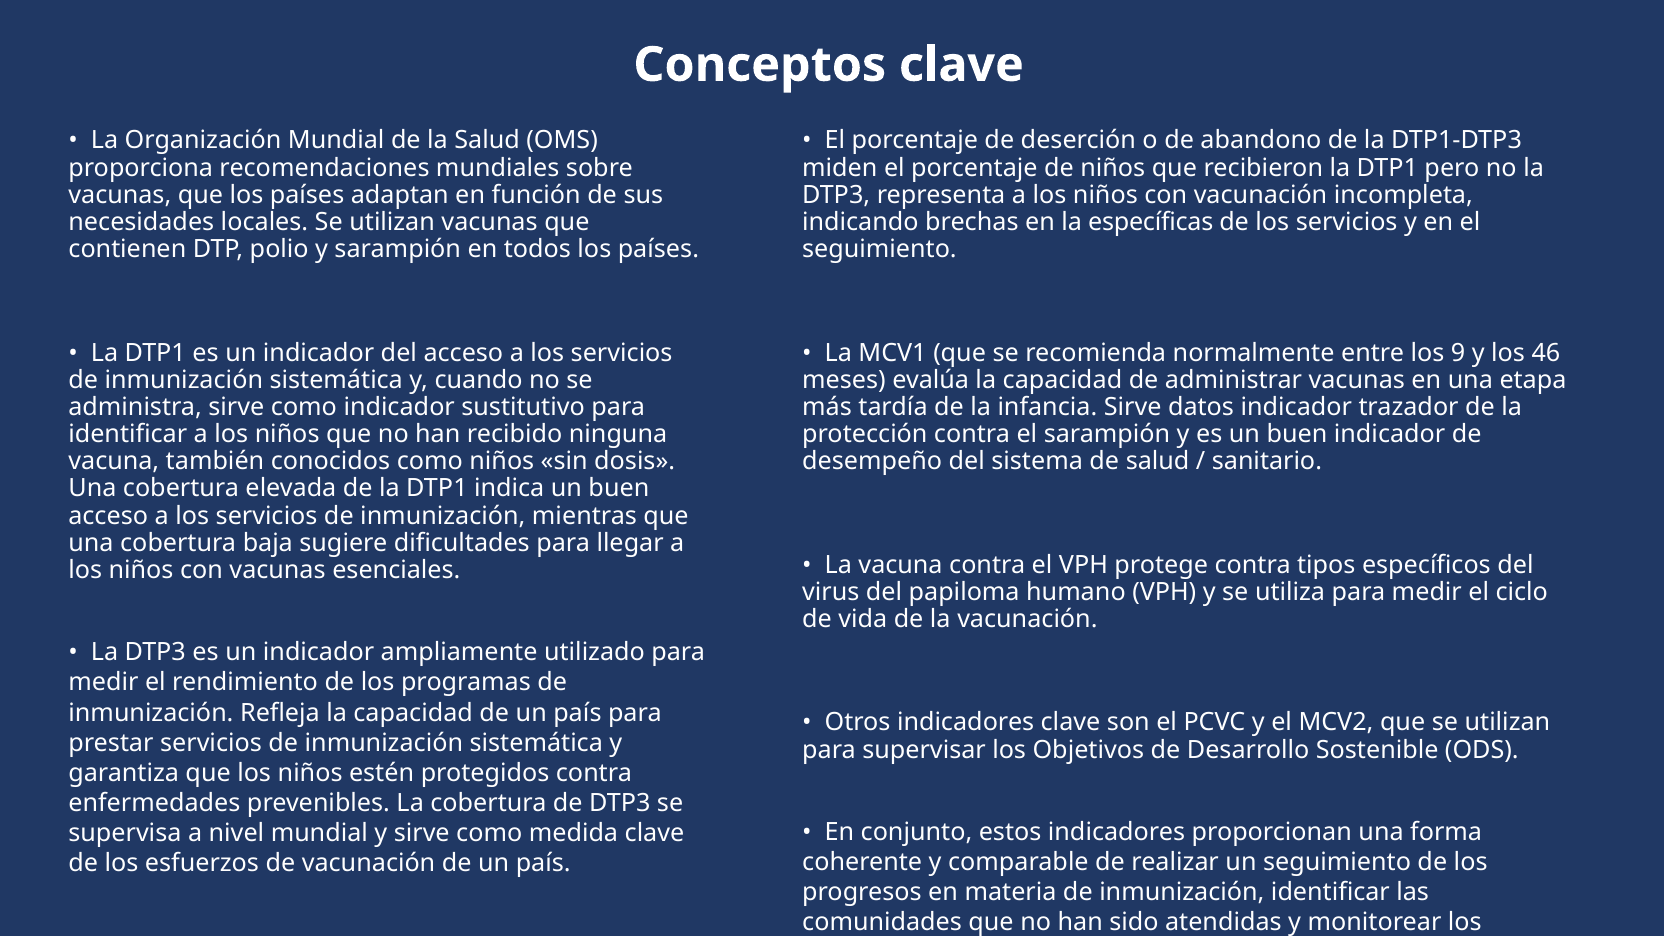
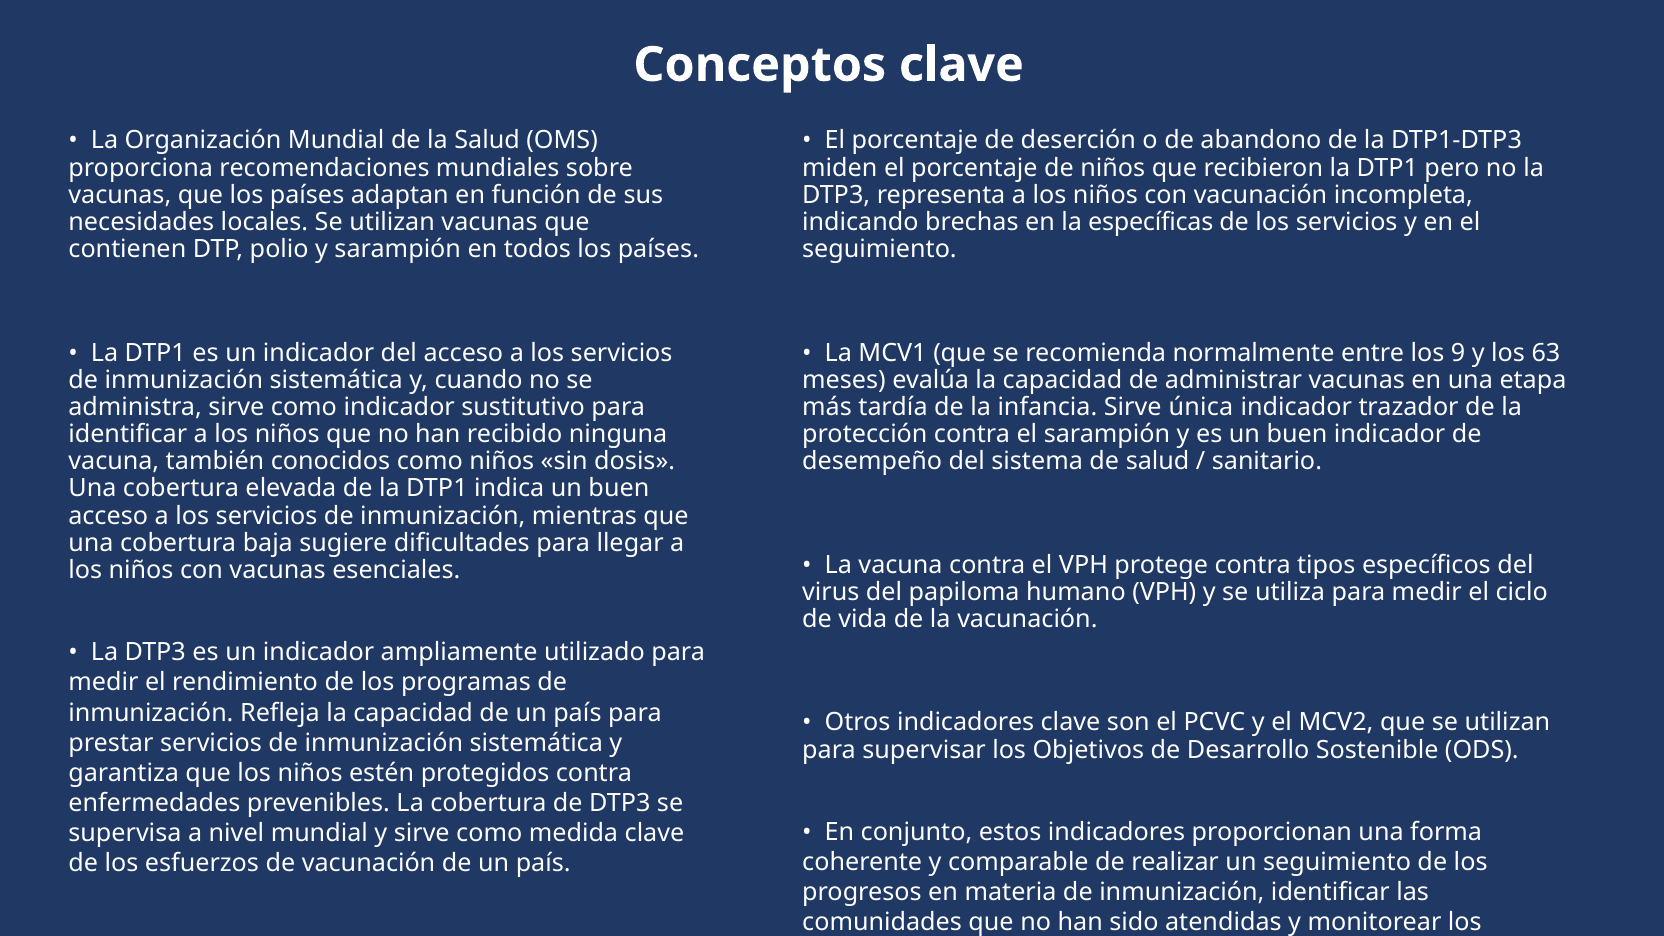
46: 46 -> 63
datos: datos -> única
